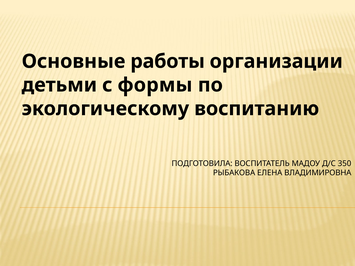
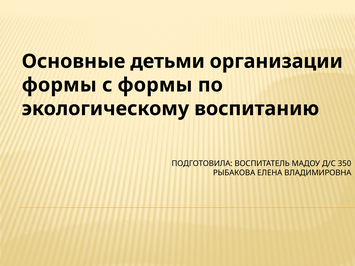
работы: работы -> детьми
детьми at (59, 85): детьми -> формы
